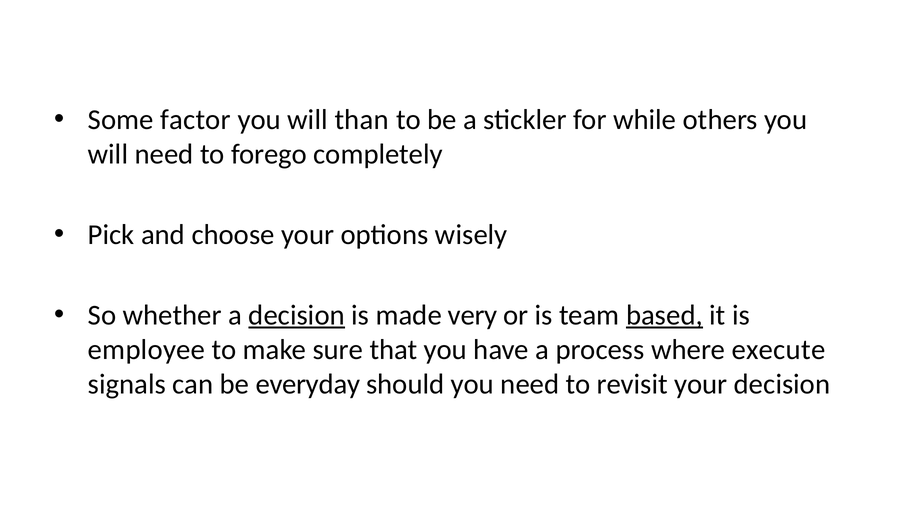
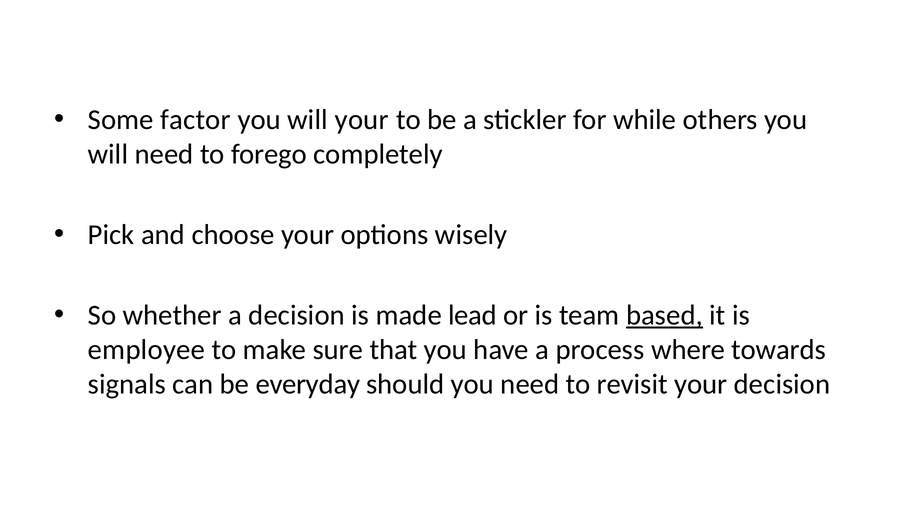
will than: than -> your
decision at (297, 315) underline: present -> none
very: very -> lead
execute: execute -> towards
